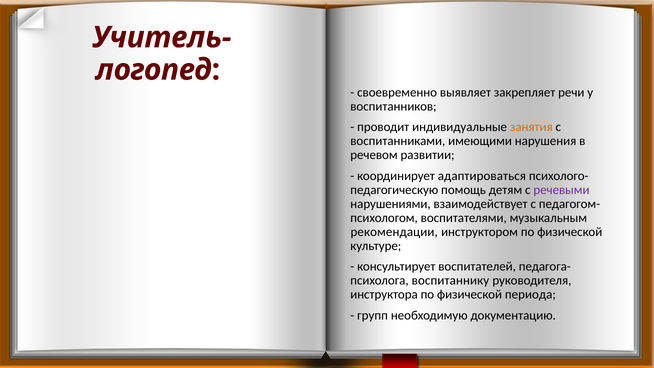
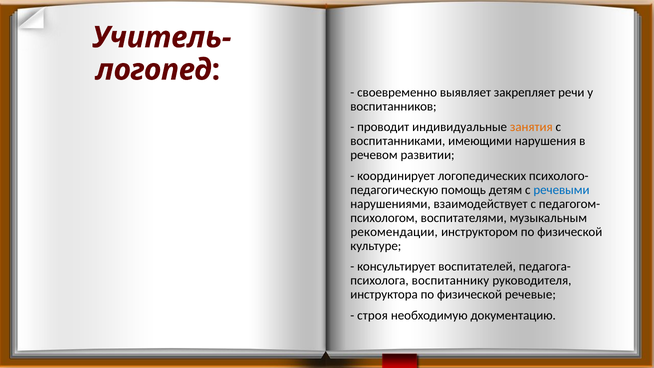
адаптироваться: адаптироваться -> логопедических
речевыми colour: purple -> blue
периода: периода -> речевые
групп: групп -> строя
